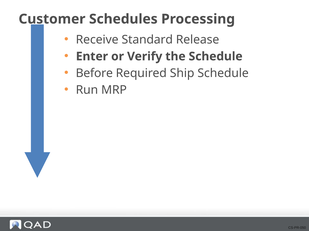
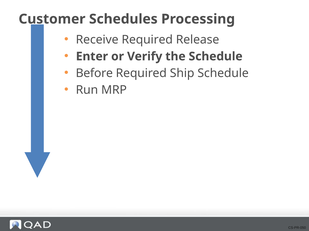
Receive Standard: Standard -> Required
